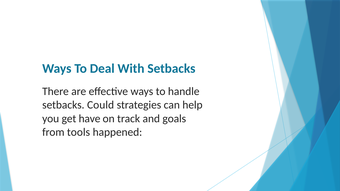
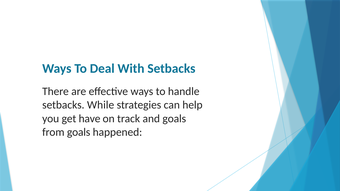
Could: Could -> While
from tools: tools -> goals
